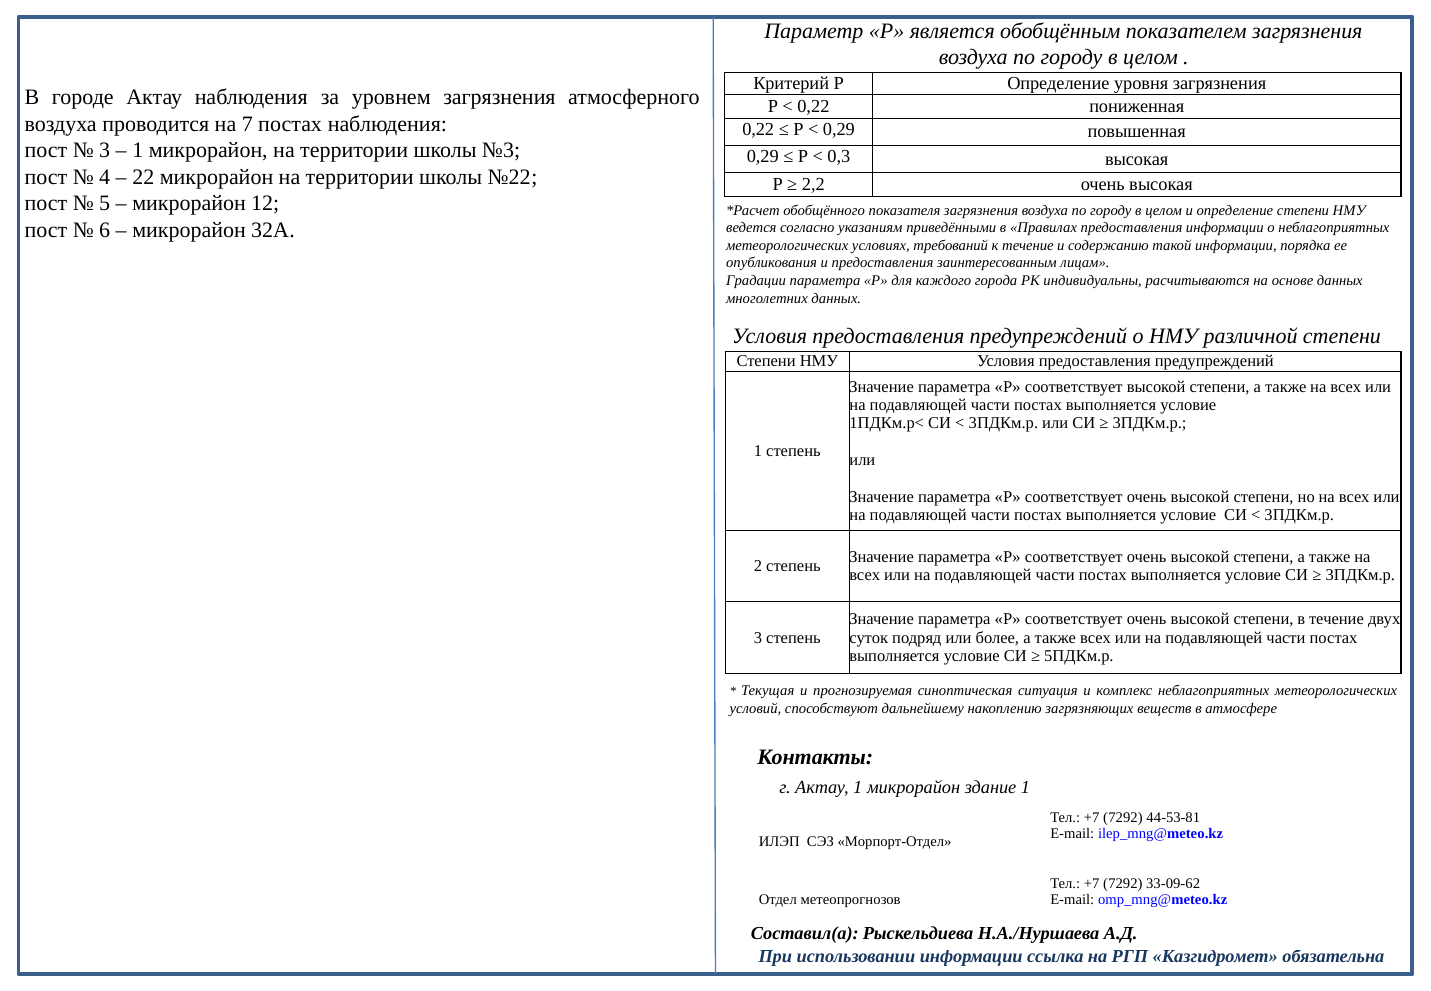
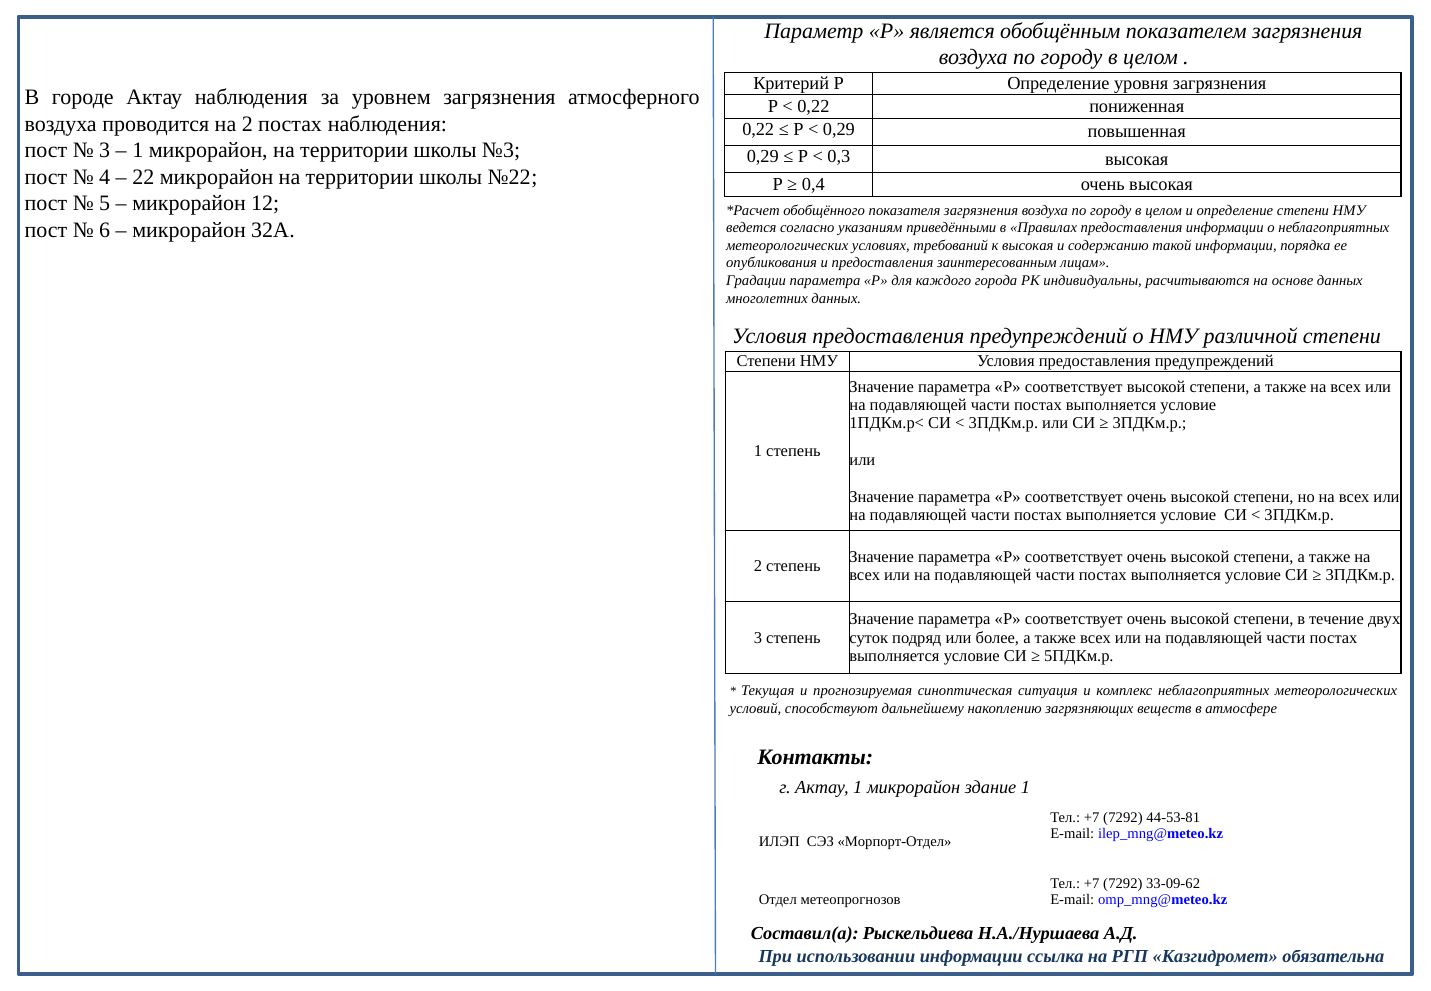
на 7: 7 -> 2
2,2: 2,2 -> 0,4
к течение: течение -> высокая
